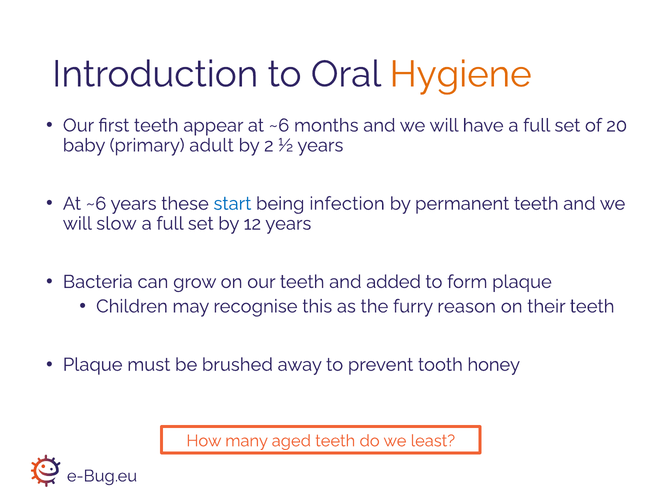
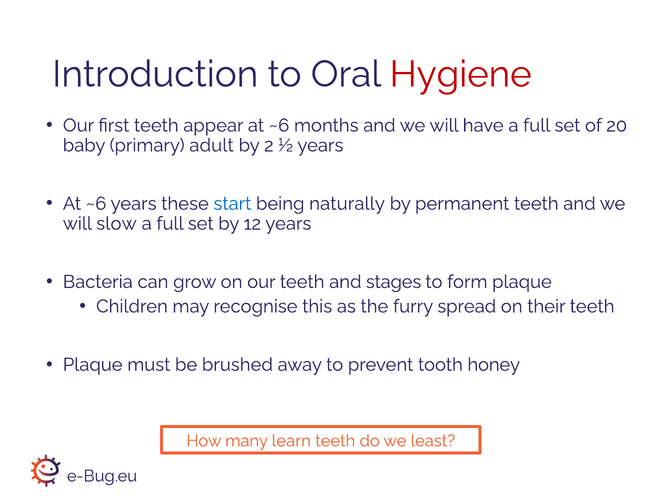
Hygiene colour: orange -> red
infection: infection -> naturally
added: added -> stages
reason: reason -> spread
aged: aged -> learn
